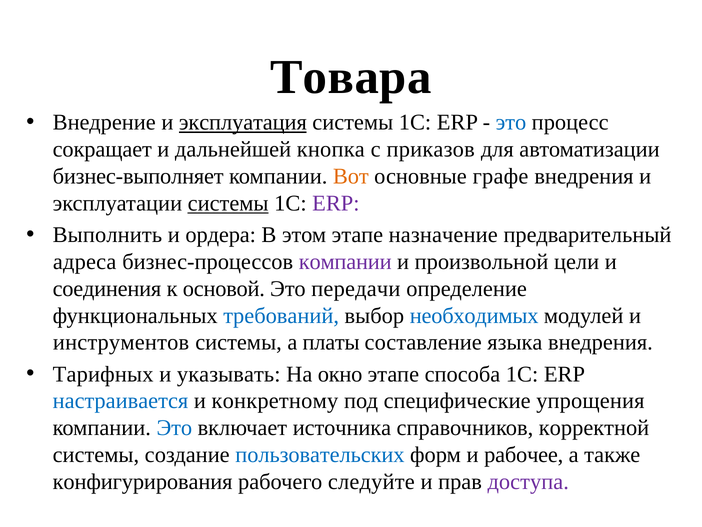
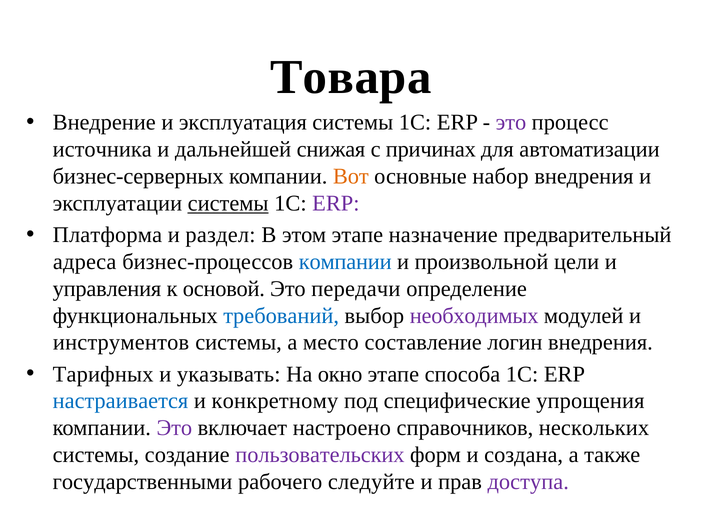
эксплуатация underline: present -> none
это at (511, 122) colour: blue -> purple
сокращает: сокращает -> источника
кнопка: кнопка -> снижая
приказов: приказов -> причинах
бизнес-выполняет: бизнес-выполняет -> бизнес-серверных
графе: графе -> набор
Выполнить: Выполнить -> Платформа
ордера: ордера -> раздел
компании at (345, 262) colour: purple -> blue
соединения: соединения -> управления
необходимых colour: blue -> purple
платы: платы -> место
языка: языка -> логин
Это at (174, 428) colour: blue -> purple
источника: источника -> настроено
корректной: корректной -> нескольких
пользовательских colour: blue -> purple
рабочее: рабочее -> создана
конфигурирования: конфигурирования -> государственными
